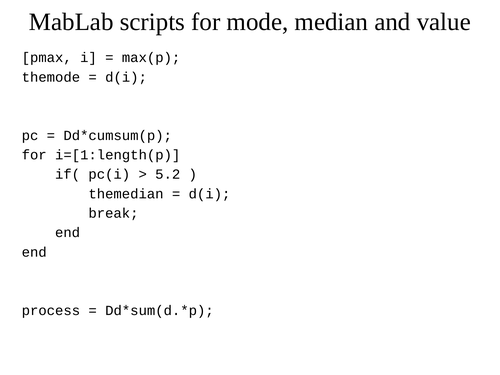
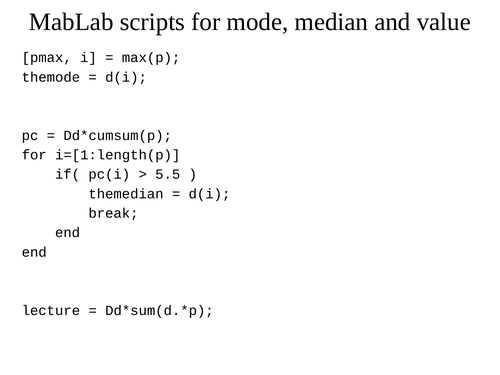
5.2: 5.2 -> 5.5
process: process -> lecture
